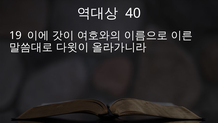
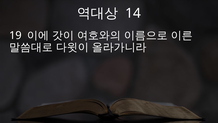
40: 40 -> 14
